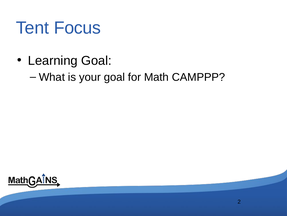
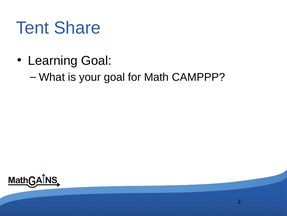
Focus: Focus -> Share
